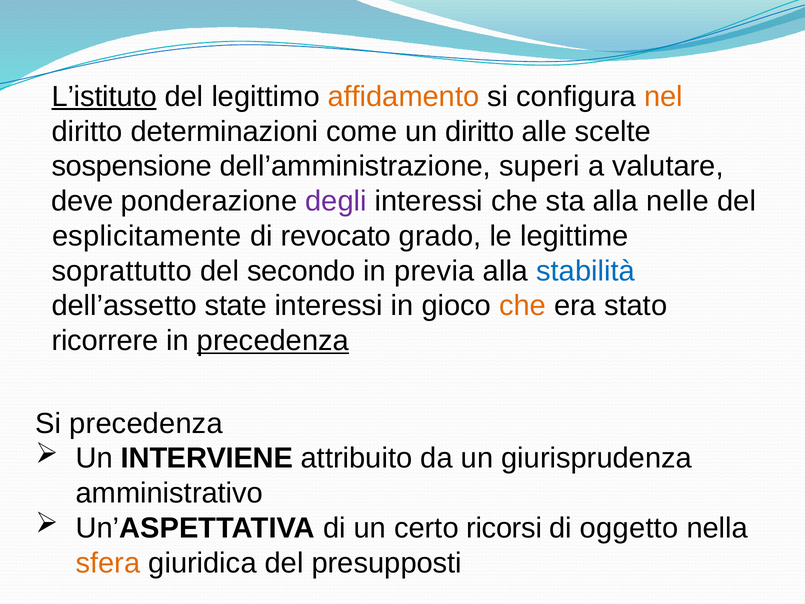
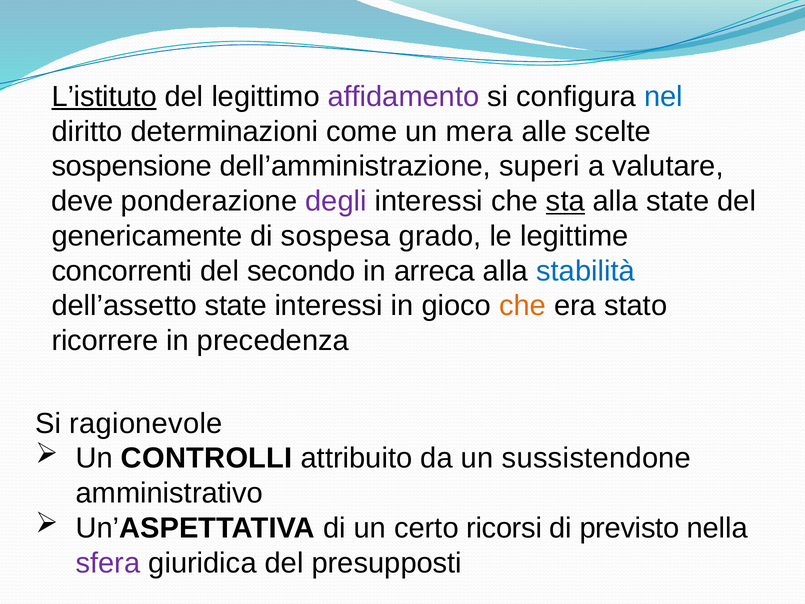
affidamento colour: orange -> purple
nel colour: orange -> blue
un diritto: diritto -> mera
sta underline: none -> present
alla nelle: nelle -> state
esplicitamente: esplicitamente -> genericamente
revocato: revocato -> sospesa
soprattutto: soprattutto -> concorrenti
previa: previa -> arreca
precedenza at (273, 341) underline: present -> none
Si precedenza: precedenza -> ragionevole
INTERVIENE: INTERVIENE -> CONTROLLI
giurisprudenza: giurisprudenza -> sussistendone
oggetto: oggetto -> previsto
sfera colour: orange -> purple
